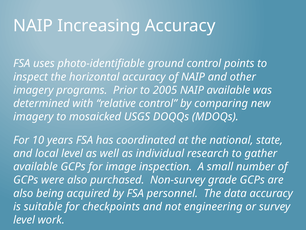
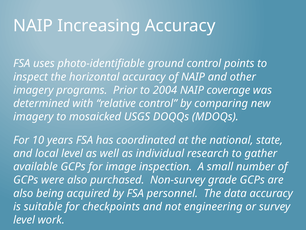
2005: 2005 -> 2004
NAIP available: available -> coverage
